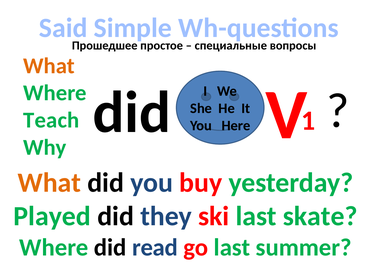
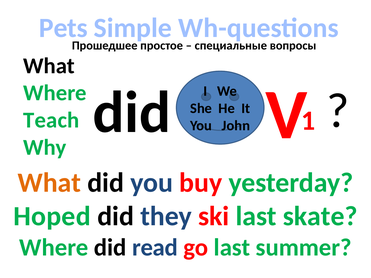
Said: Said -> Pets
What at (49, 66) colour: orange -> black
Here: Here -> John
Played: Played -> Hoped
